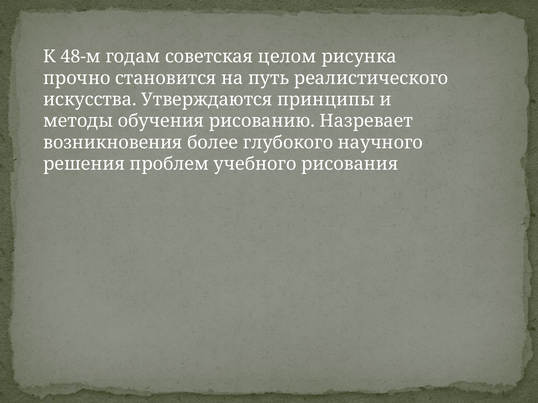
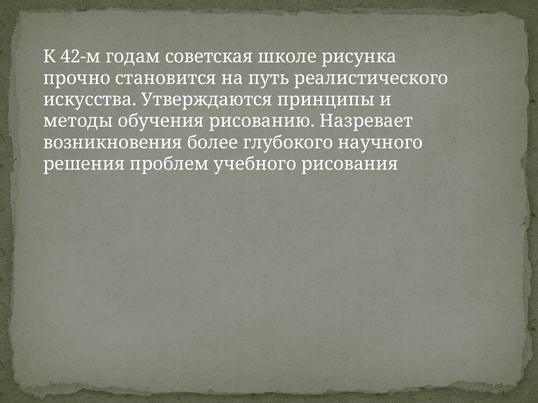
48-м: 48-м -> 42-м
целом: целом -> школе
